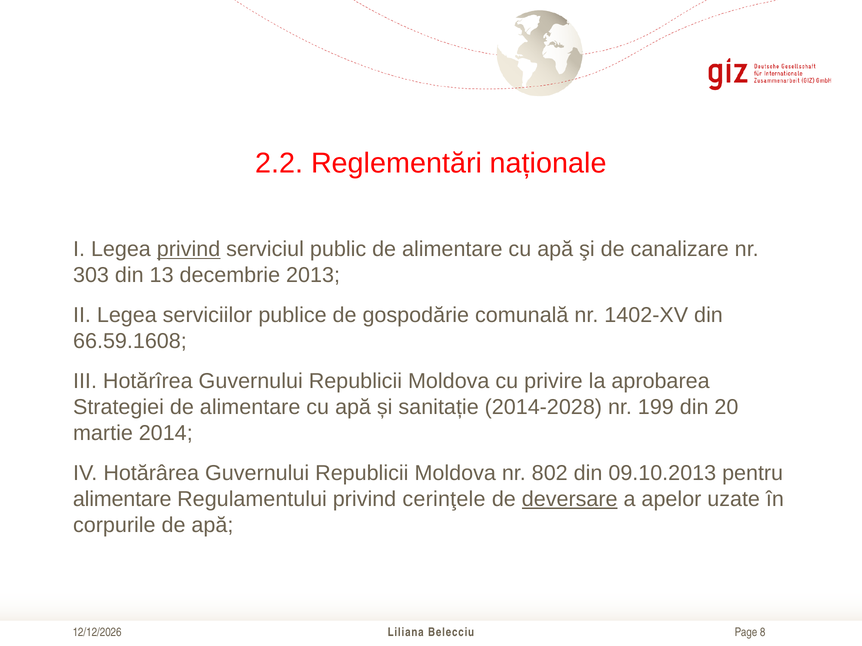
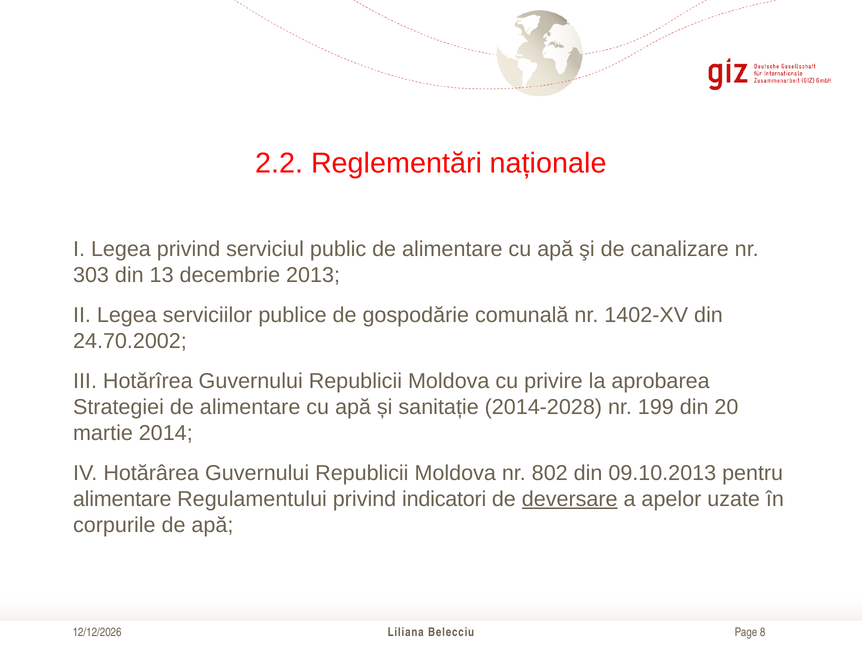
privind at (189, 250) underline: present -> none
66.59.1608: 66.59.1608 -> 24.70.2002
cerinţele: cerinţele -> indicatori
